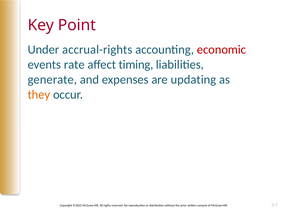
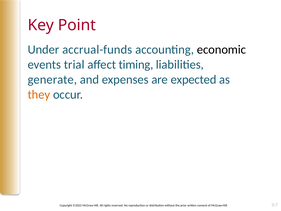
accrual-rights: accrual-rights -> accrual-funds
economic colour: red -> black
rate: rate -> trial
updating: updating -> expected
